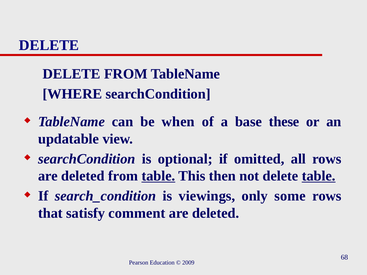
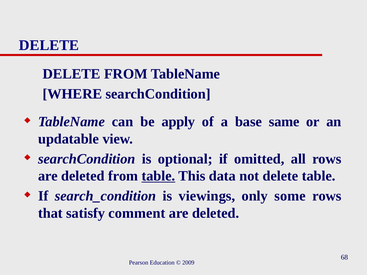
when: when -> apply
these: these -> same
then: then -> data
table at (319, 176) underline: present -> none
